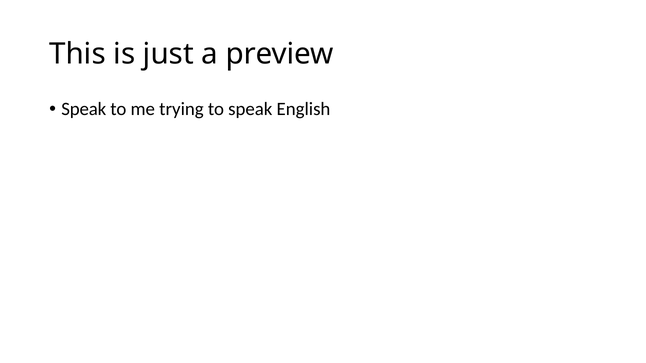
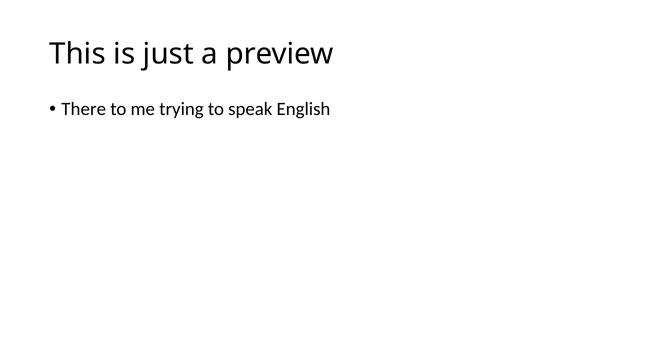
Speak at (84, 109): Speak -> There
